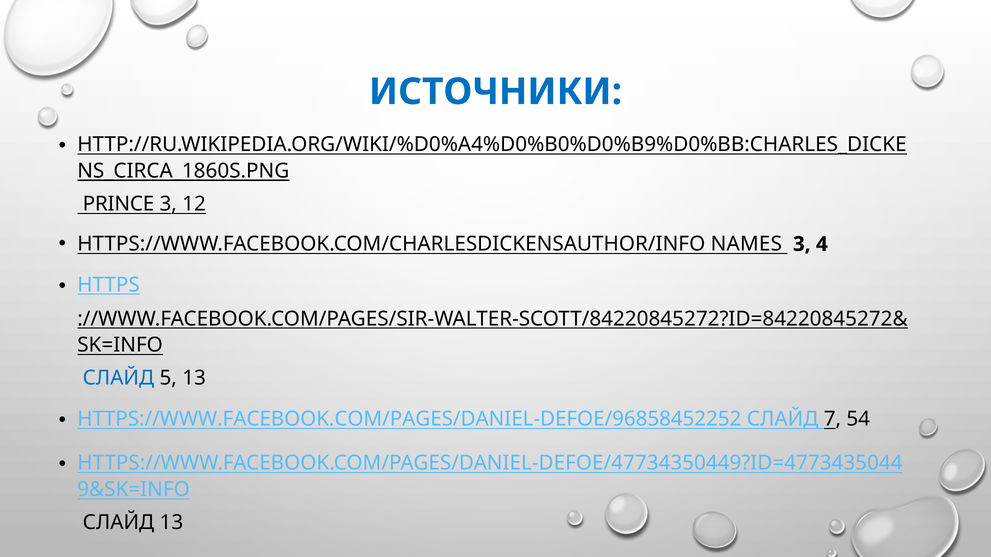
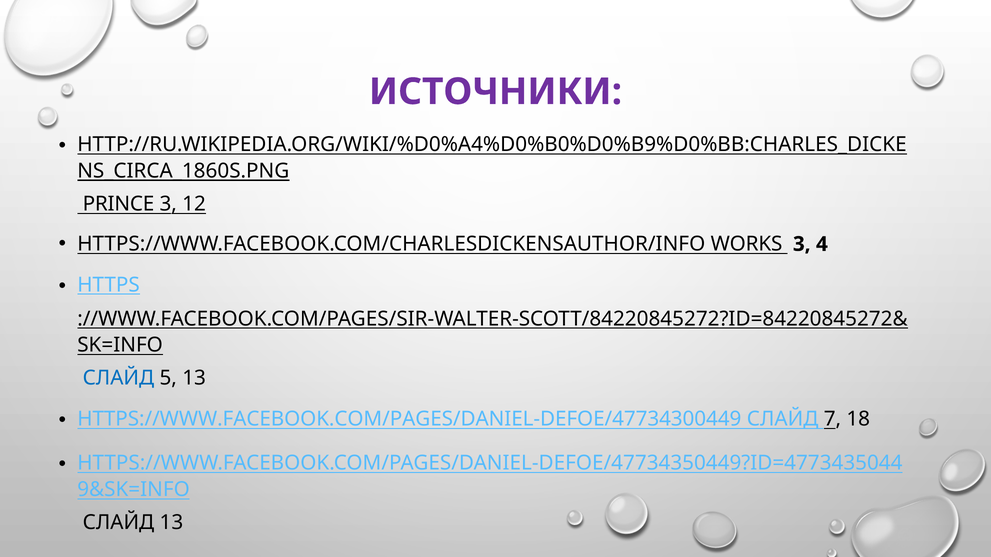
ИСТОЧНИКИ colour: blue -> purple
NAMES: NAMES -> WORKS
HTTPS://WWW.FACEBOOK.COM/PAGES/DANIEL-DEFOE/96858452252: HTTPS://WWW.FACEBOOK.COM/PAGES/DANIEL-DEFOE/96858452252 -> HTTPS://WWW.FACEBOOK.COM/PAGES/DANIEL-DEFOE/47734300449
54: 54 -> 18
